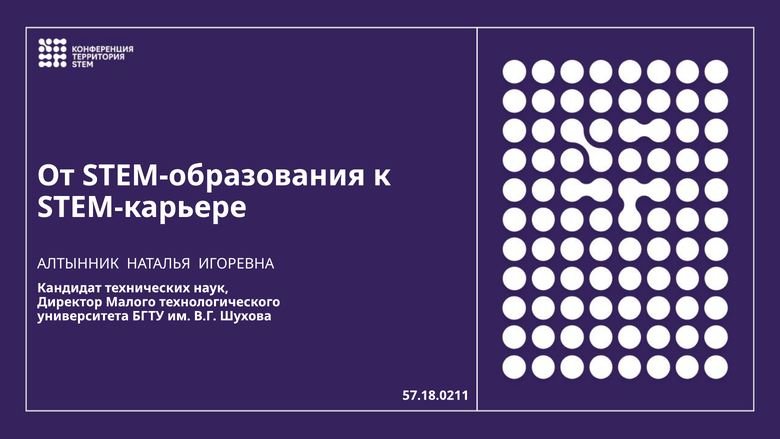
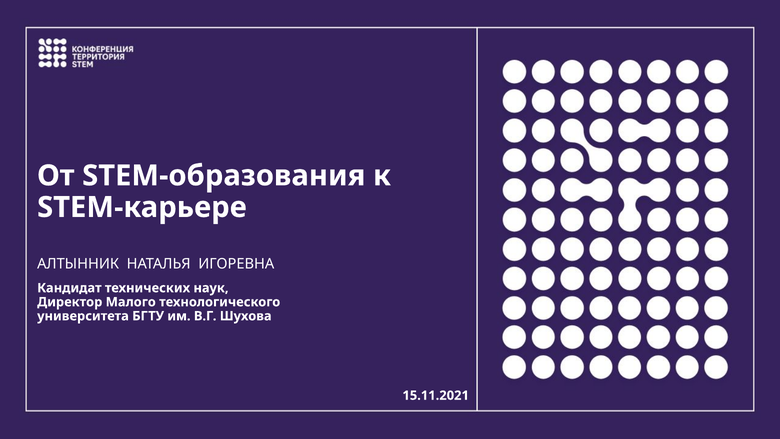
57.18.0211: 57.18.0211 -> 15.11.2021
